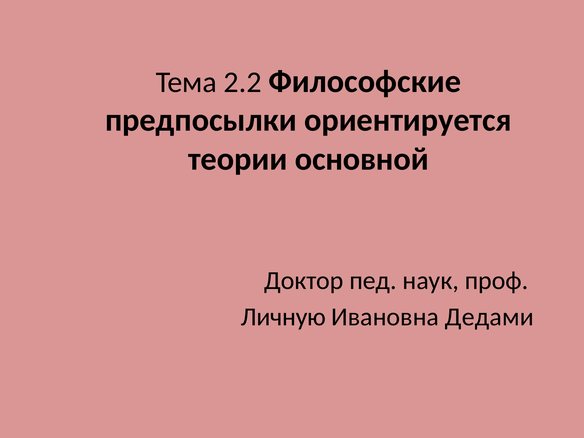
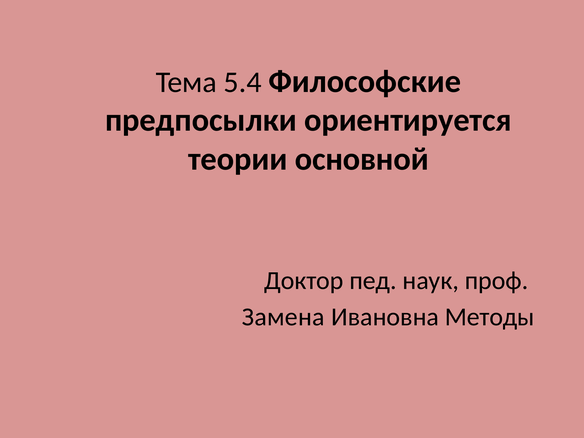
2.2: 2.2 -> 5.4
Личную: Личную -> Замена
Дедами: Дедами -> Методы
